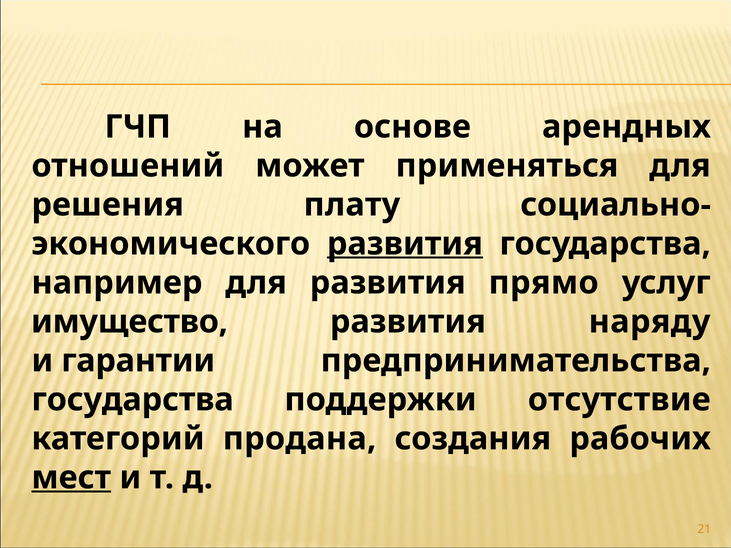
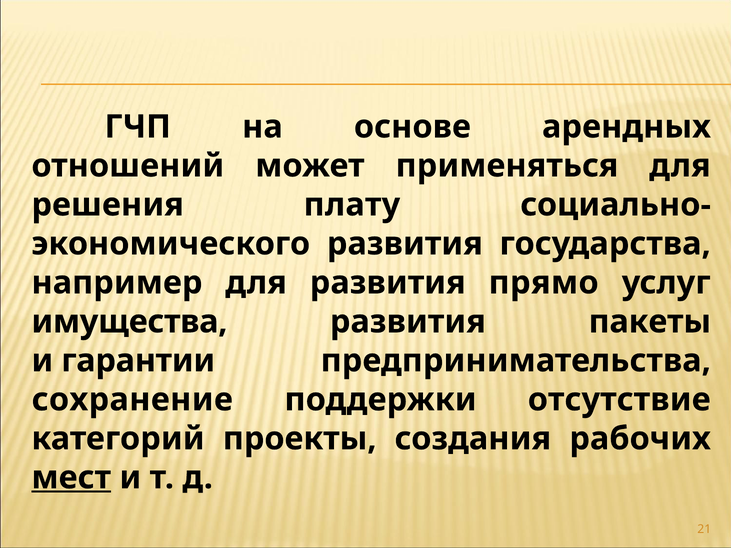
развития at (405, 244) underline: present -> none
имущество: имущество -> имущества
наряду: наряду -> пакеты
государства at (133, 400): государства -> сохранение
продана: продана -> проекты
